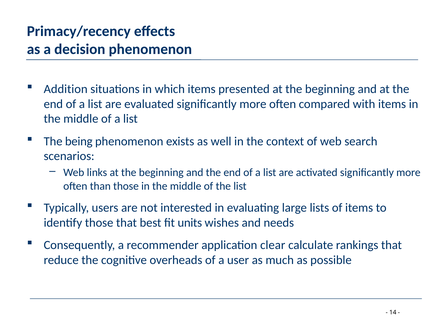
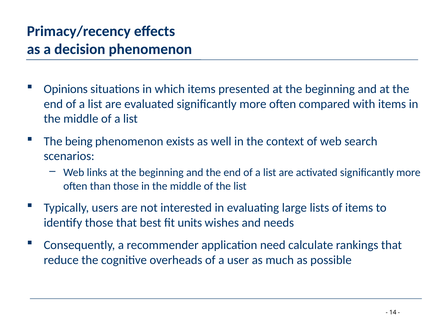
Addition: Addition -> Opinions
clear: clear -> need
